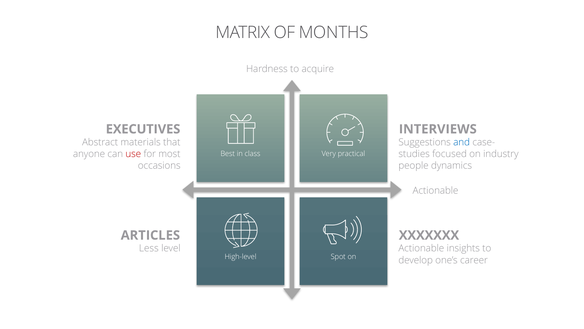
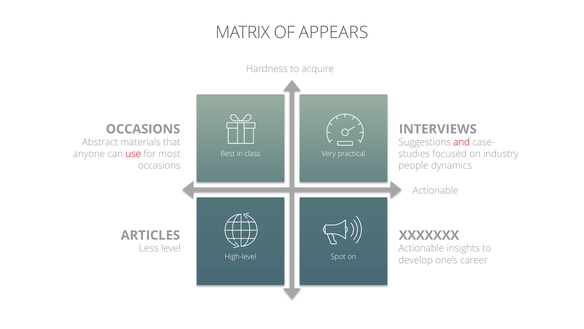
MONTHS: MONTHS -> APPEARS
EXECUTIVES at (143, 129): EXECUTIVES -> OCCASIONS
and colour: blue -> red
